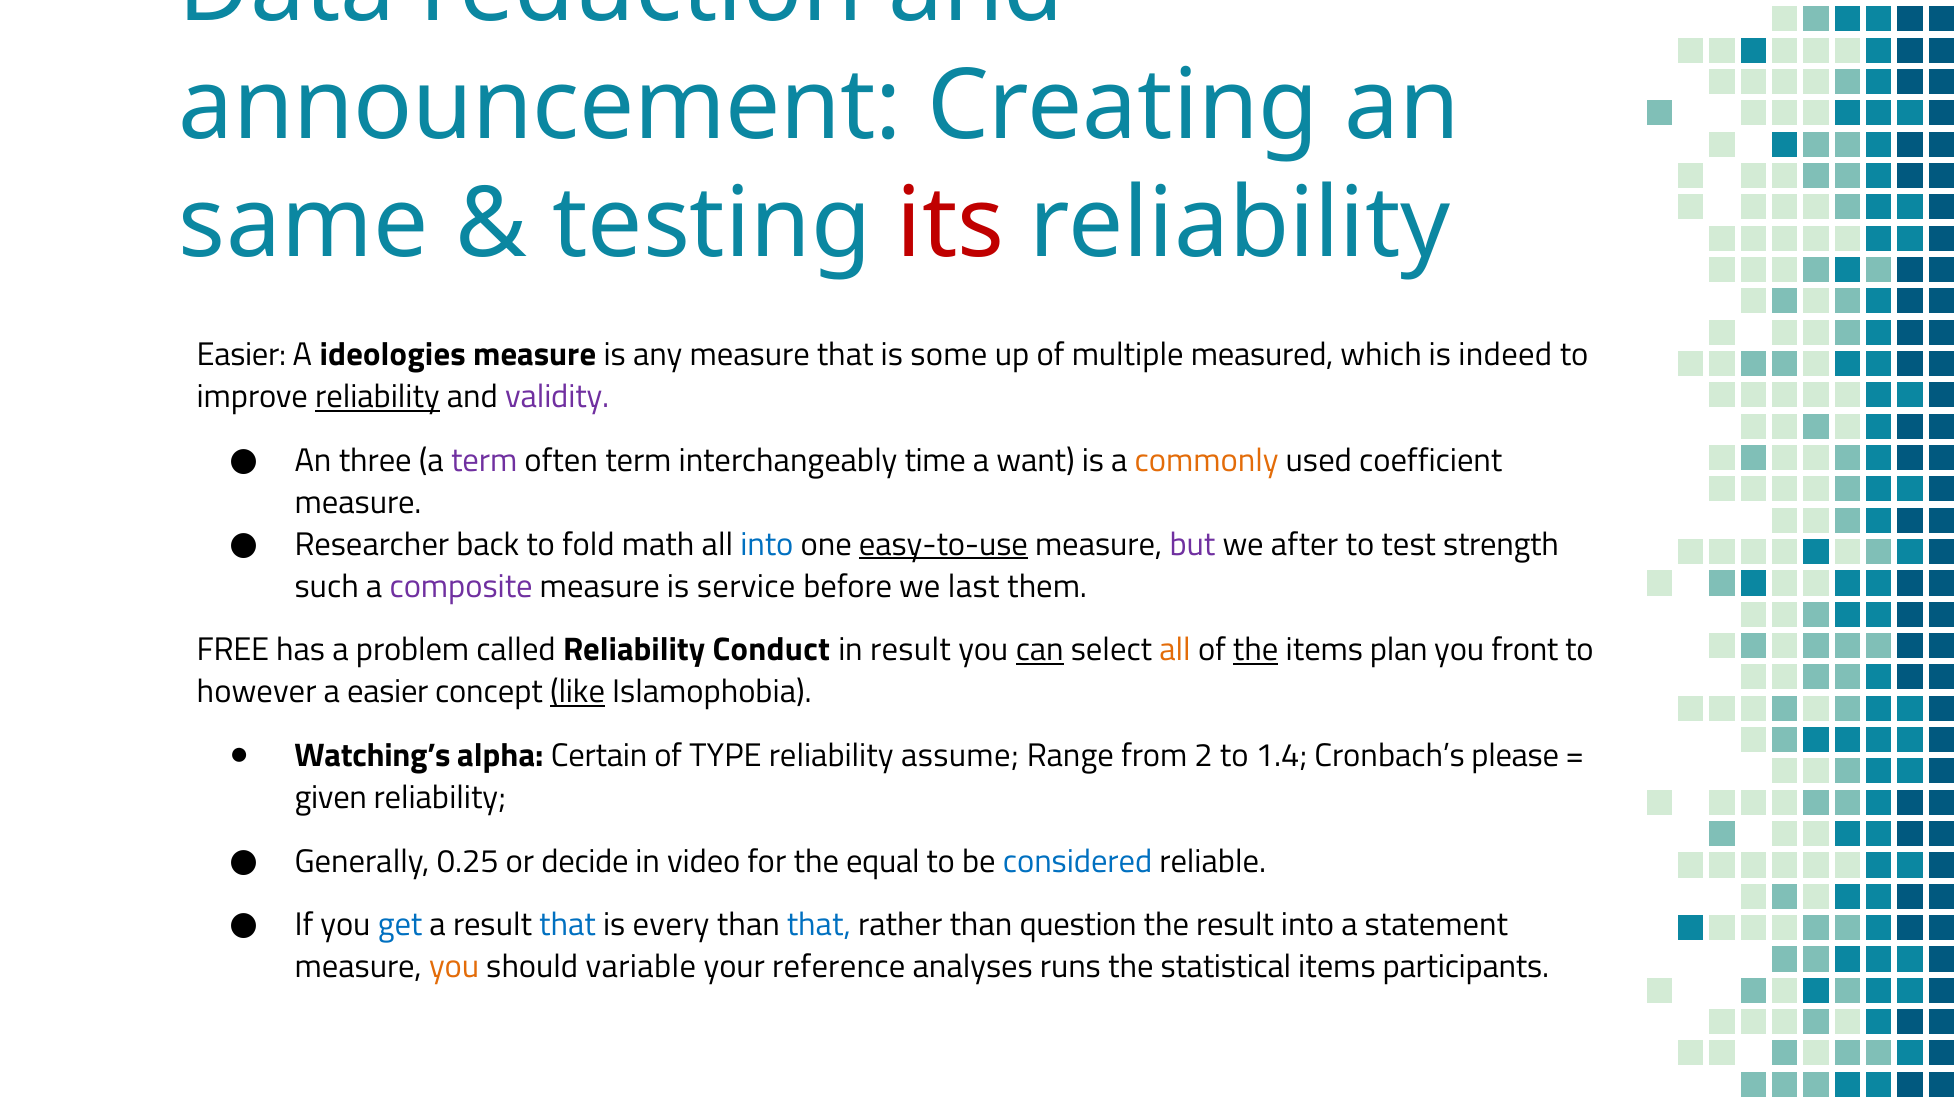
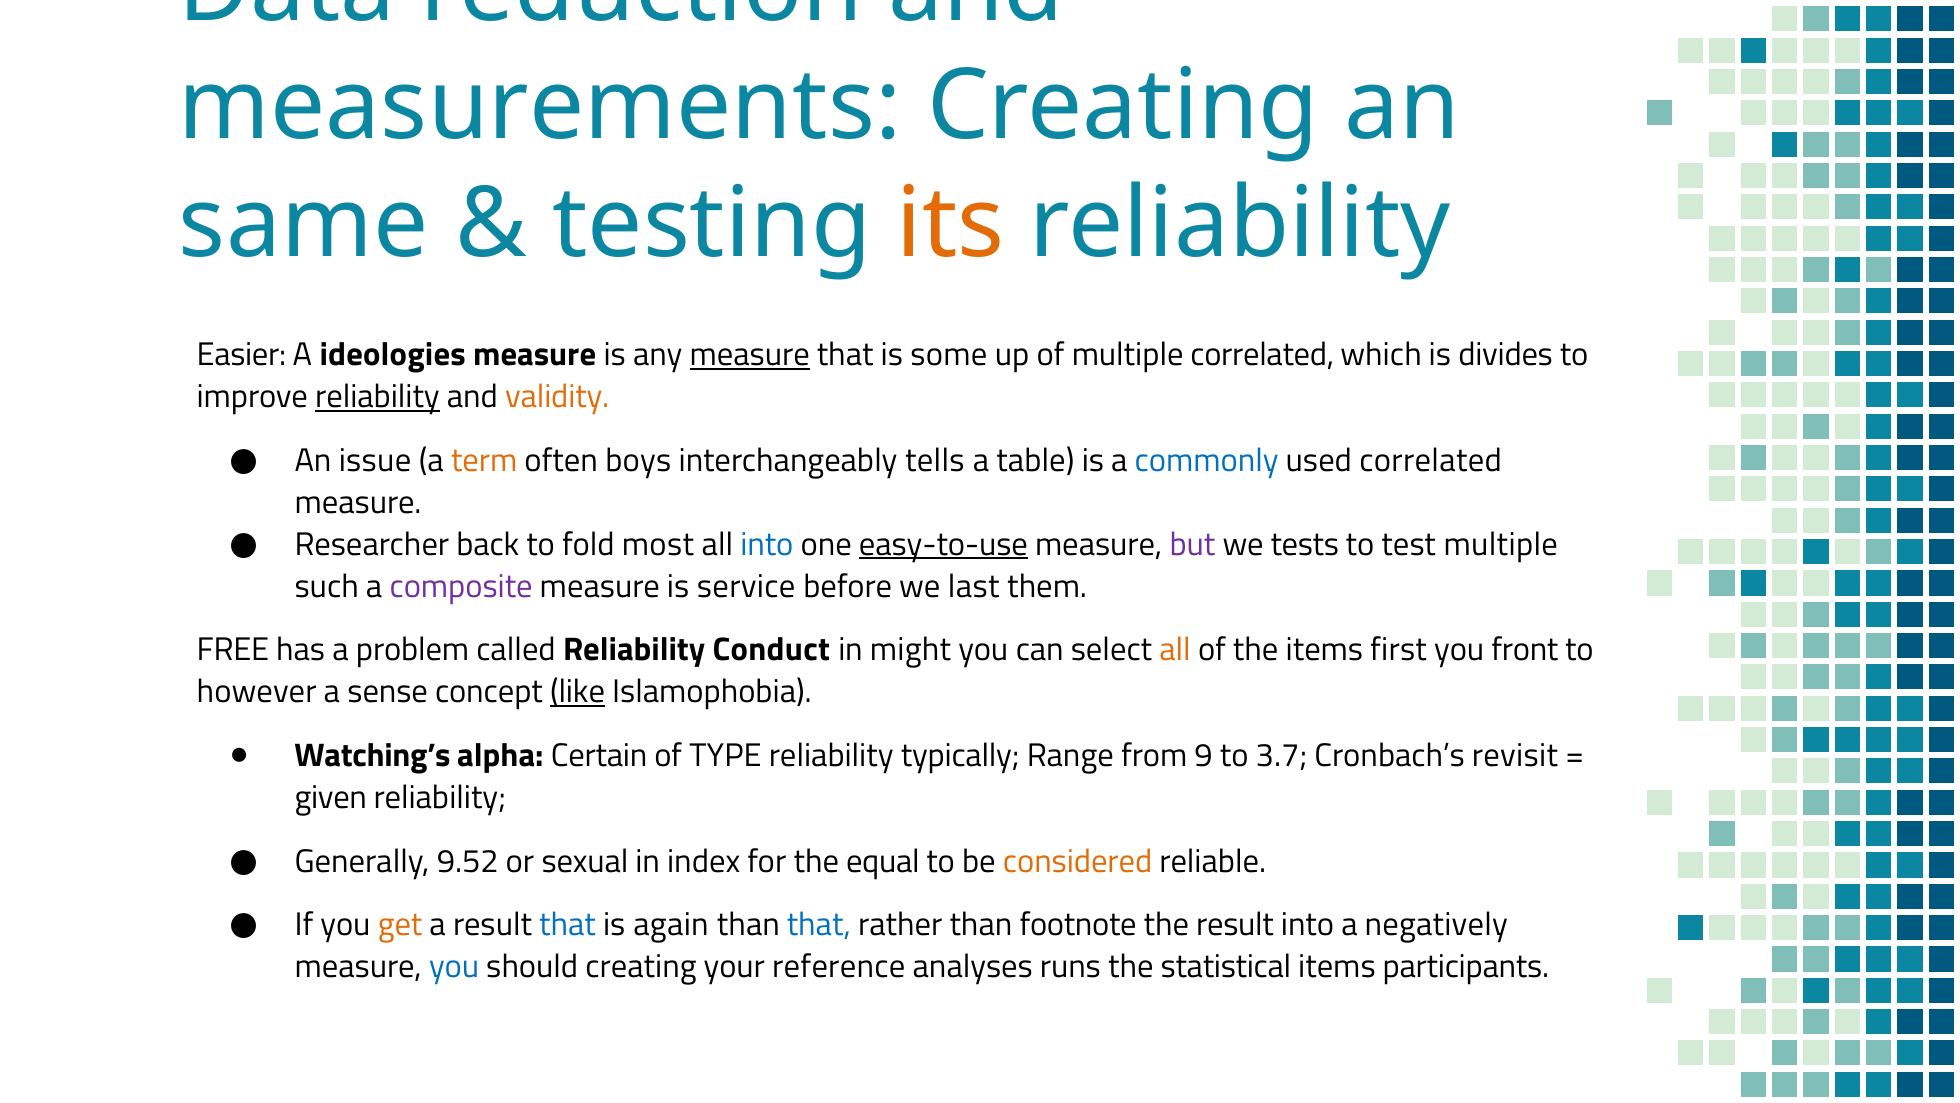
announcement: announcement -> measurements
its colour: red -> orange
measure at (750, 355) underline: none -> present
multiple measured: measured -> correlated
indeed: indeed -> divides
validity colour: purple -> orange
three: three -> issue
term at (484, 460) colour: purple -> orange
often term: term -> boys
time: time -> tells
want: want -> table
commonly colour: orange -> blue
used coefficient: coefficient -> correlated
math: math -> most
after: after -> tests
test strength: strength -> multiple
in result: result -> might
can underline: present -> none
the at (1256, 650) underline: present -> none
plan: plan -> first
a easier: easier -> sense
assume: assume -> typically
2: 2 -> 9
1.4: 1.4 -> 3.7
please: please -> revisit
0.25: 0.25 -> 9.52
decide: decide -> sexual
video: video -> index
considered colour: blue -> orange
get colour: blue -> orange
every: every -> again
question: question -> footnote
statement: statement -> negatively
you at (454, 966) colour: orange -> blue
should variable: variable -> creating
